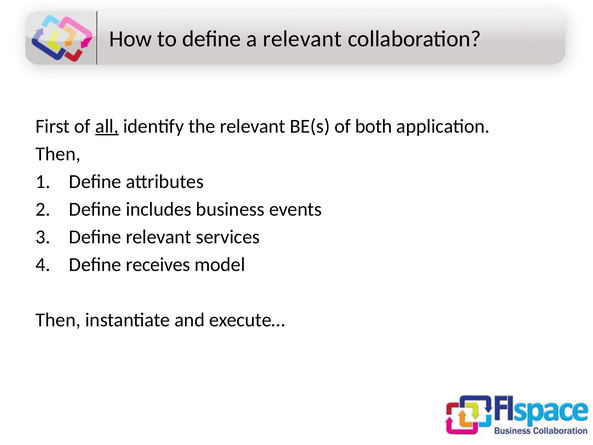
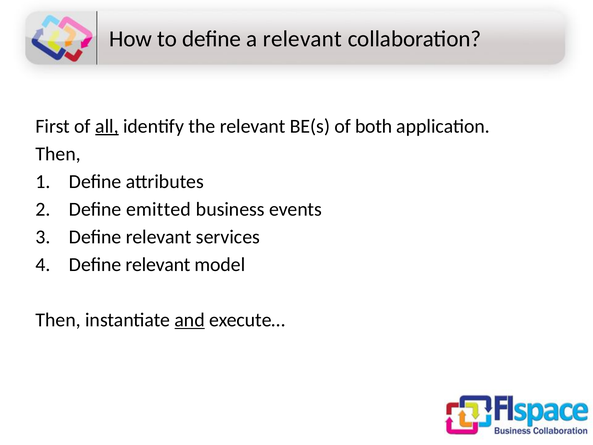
includes: includes -> emitted
receives at (158, 264): receives -> relevant
and underline: none -> present
